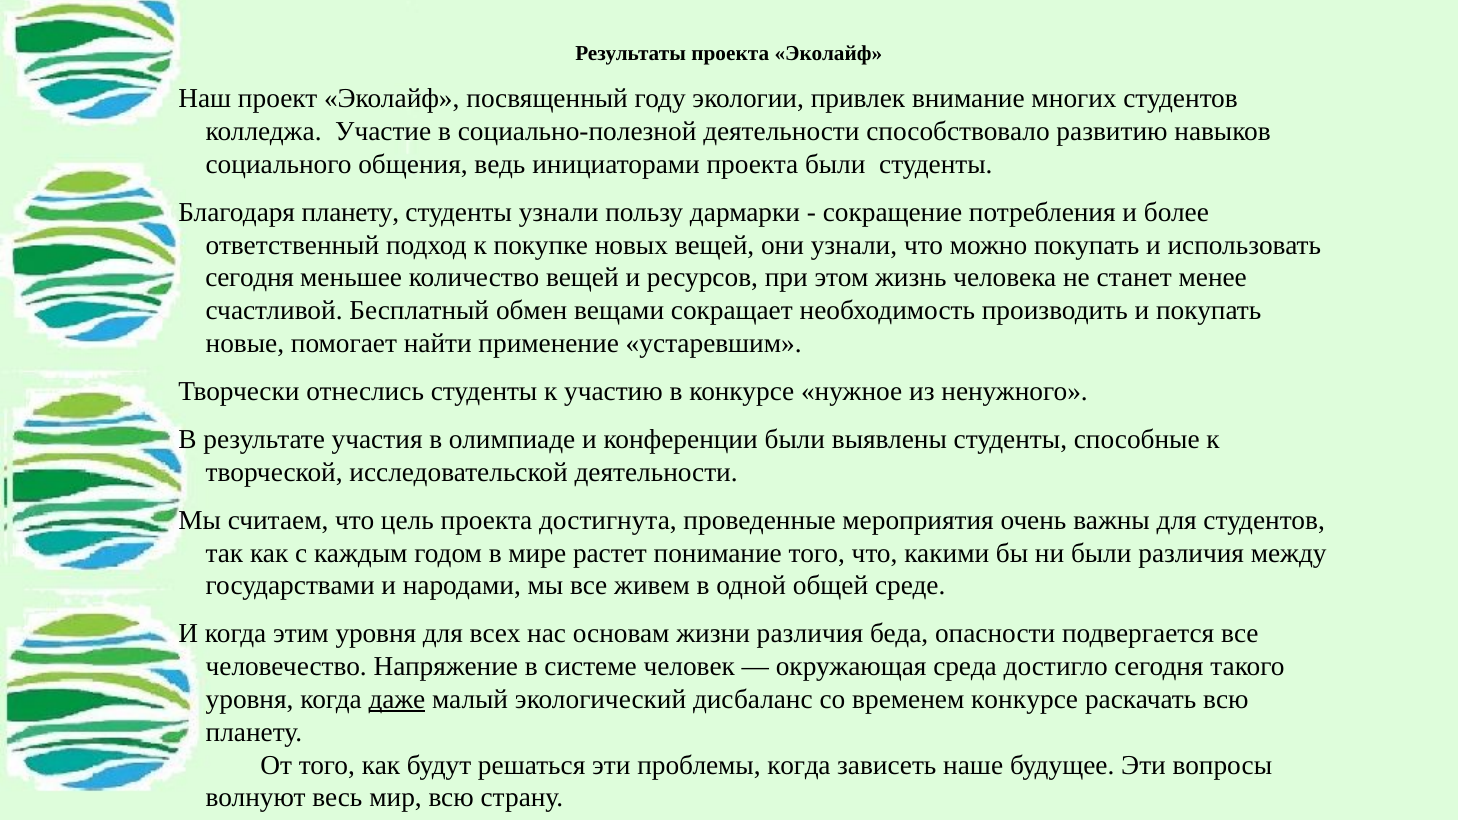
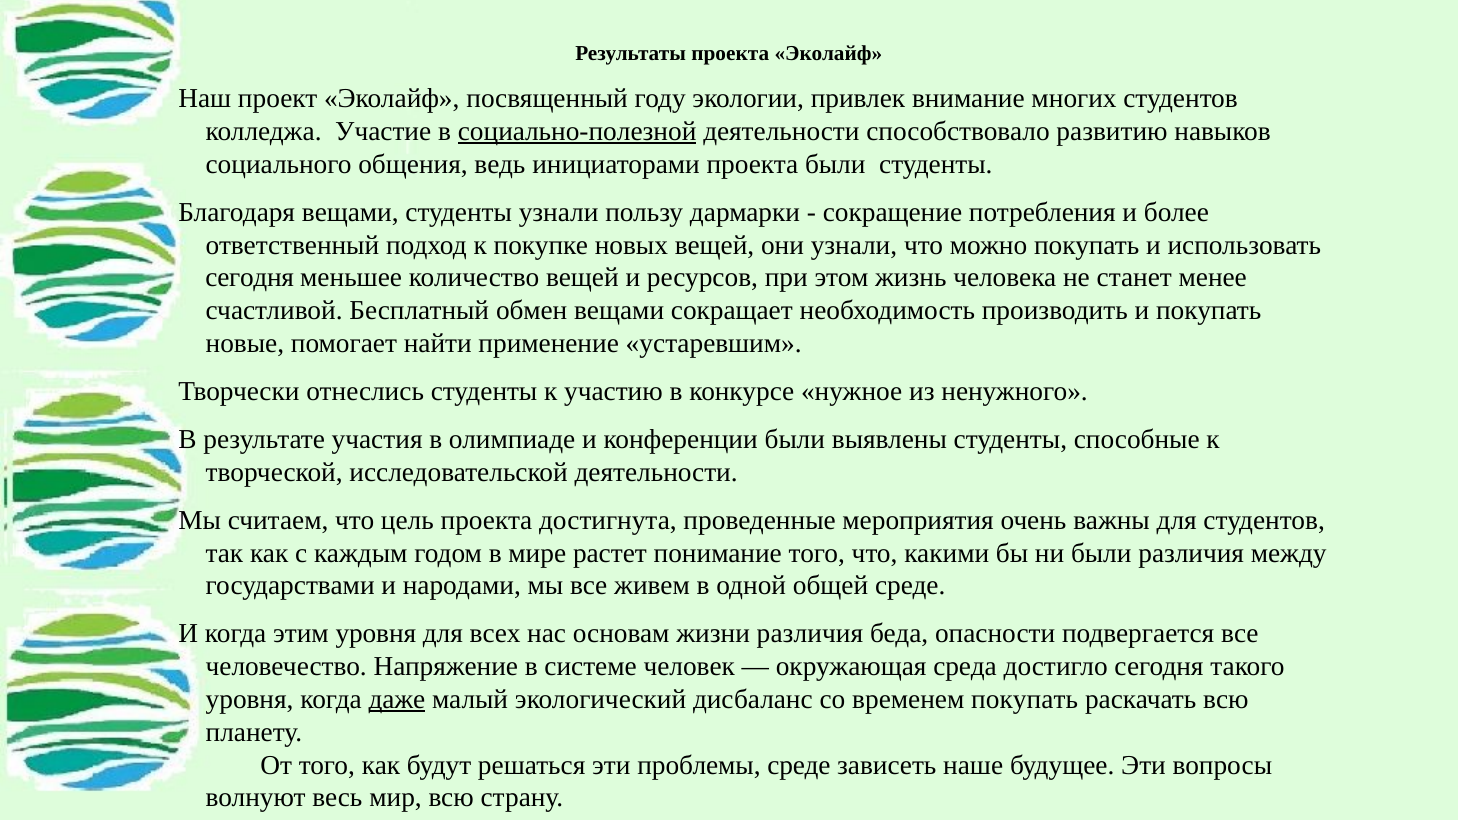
социально-полезной underline: none -> present
Благодаря планету: планету -> вещами
временем конкурсе: конкурсе -> покупать
проблемы когда: когда -> среде
